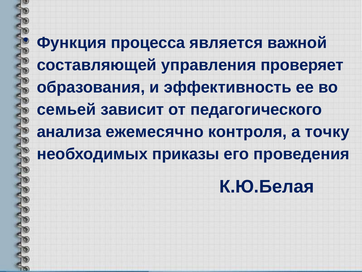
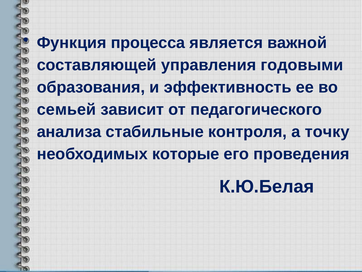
проверяет: проверяет -> годовыми
ежемесячно: ежемесячно -> стабильные
приказы: приказы -> которые
